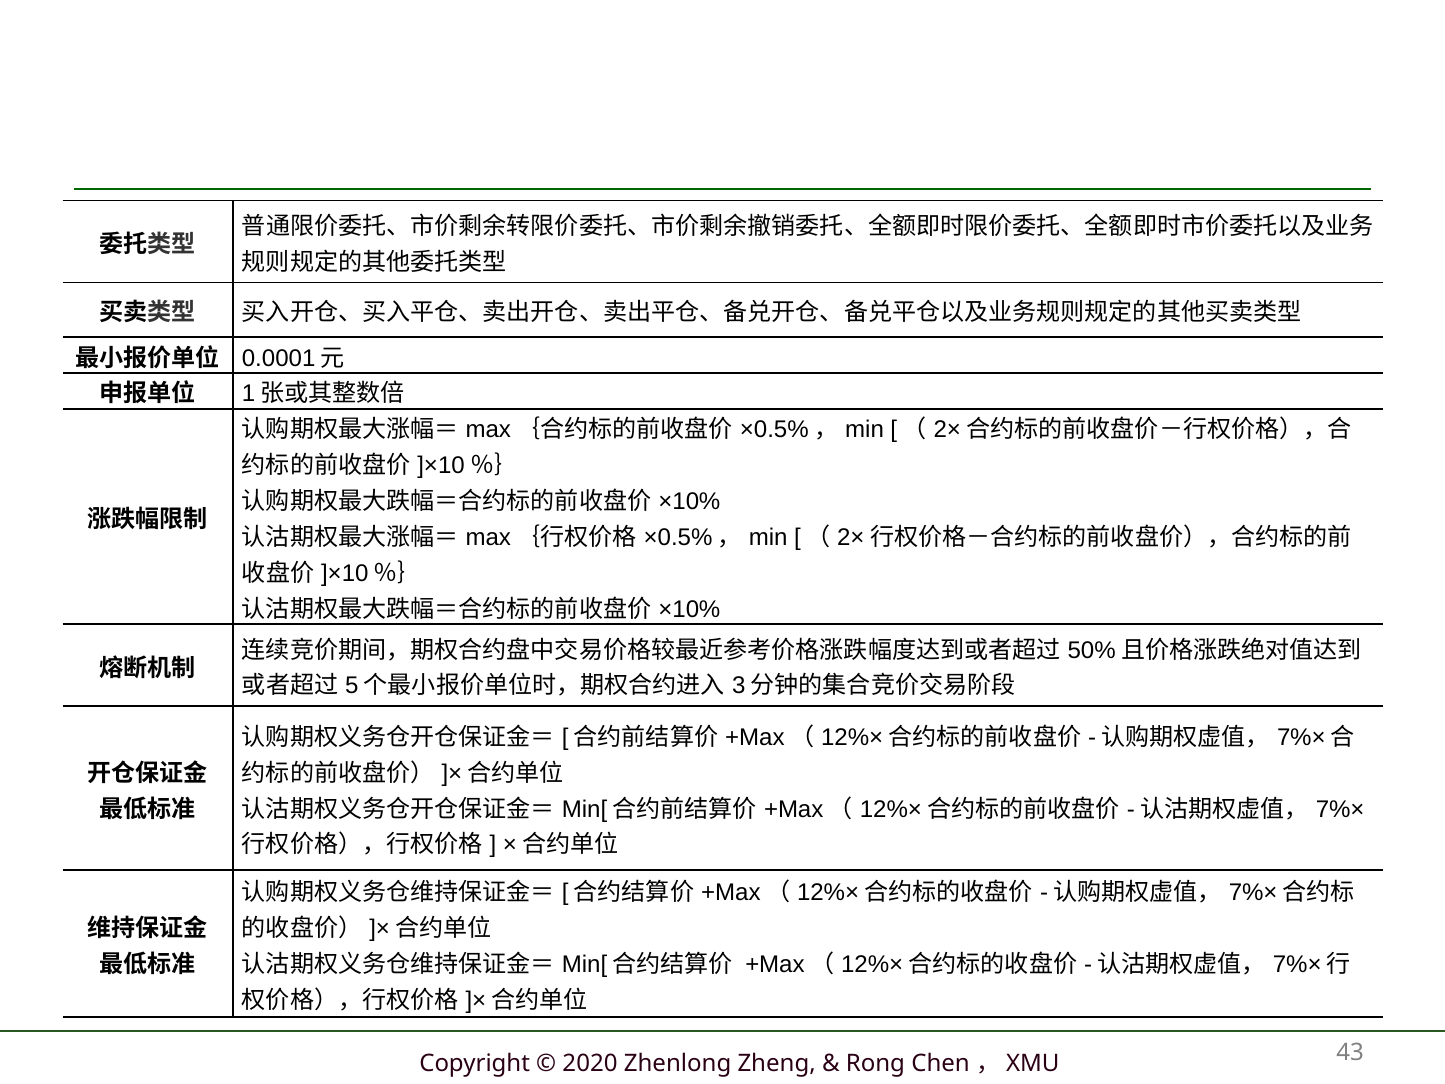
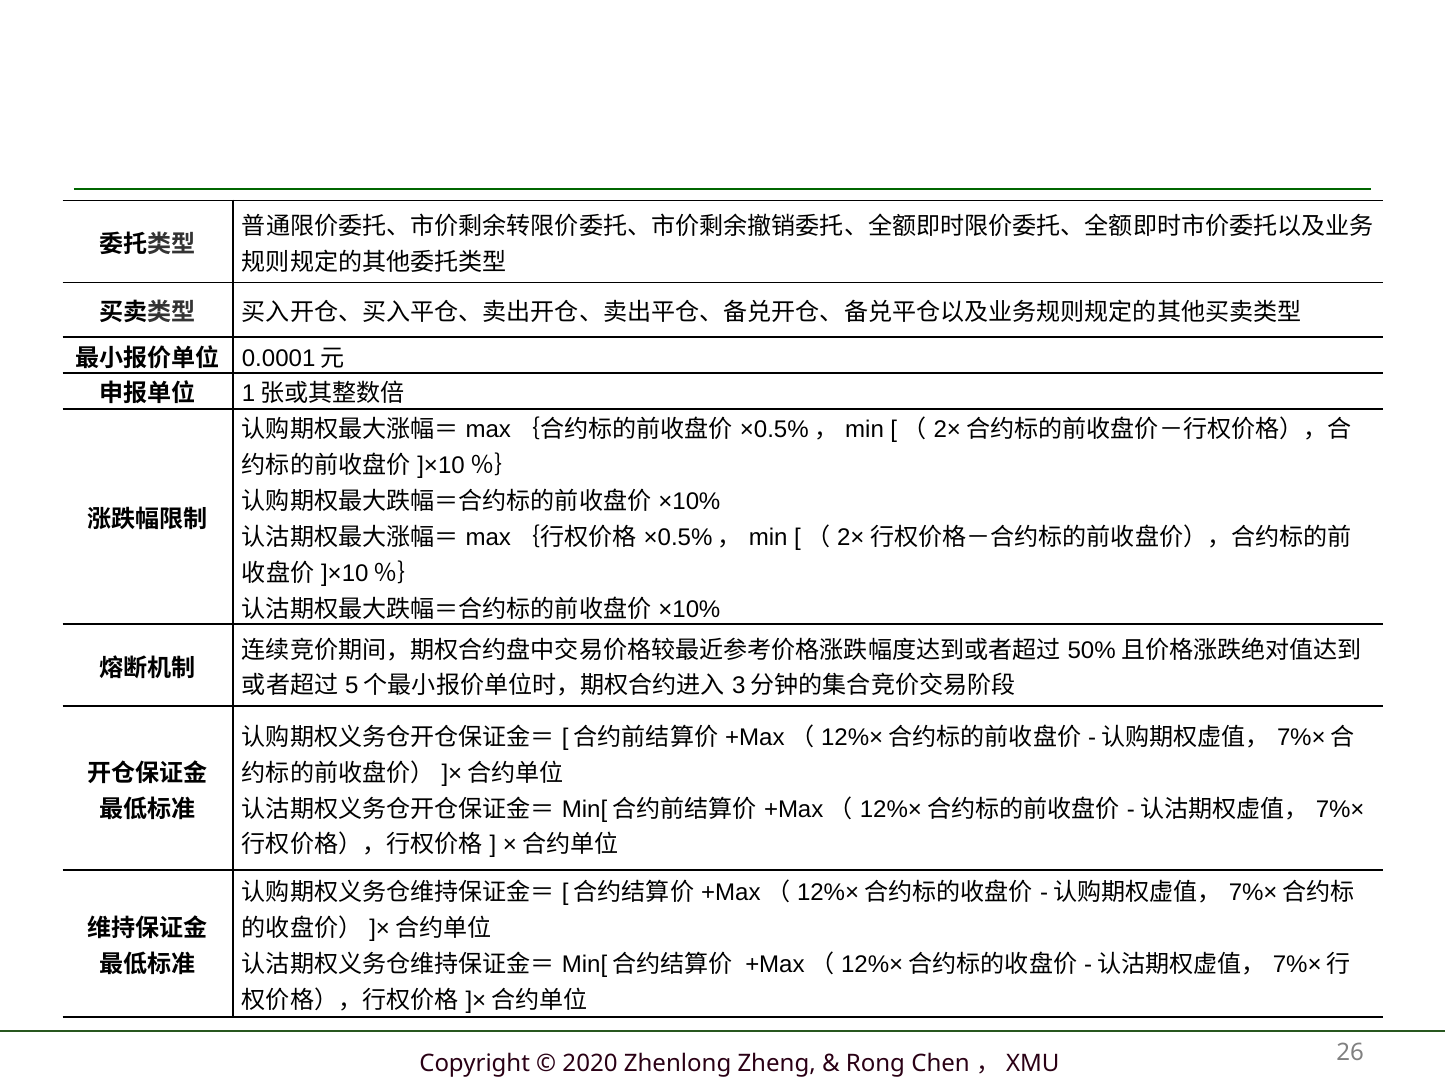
43: 43 -> 26
